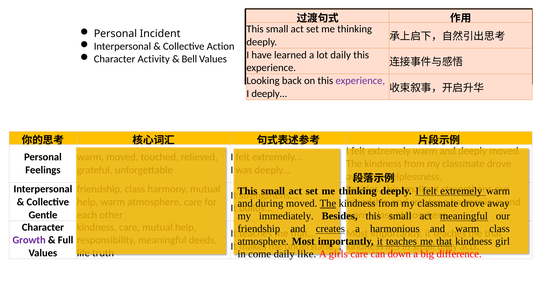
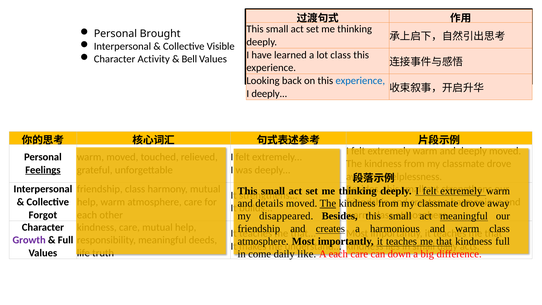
Incident: Incident -> Brought
Action: Action -> Visible
daily at (341, 55): daily -> class
experience at (360, 81) colour: purple -> blue
Feelings underline: none -> present
during: during -> details
Gentle: Gentle -> Forgot
immediately: immediately -> disappeared
girl at (503, 241): girl -> full
A girls: girls -> each
